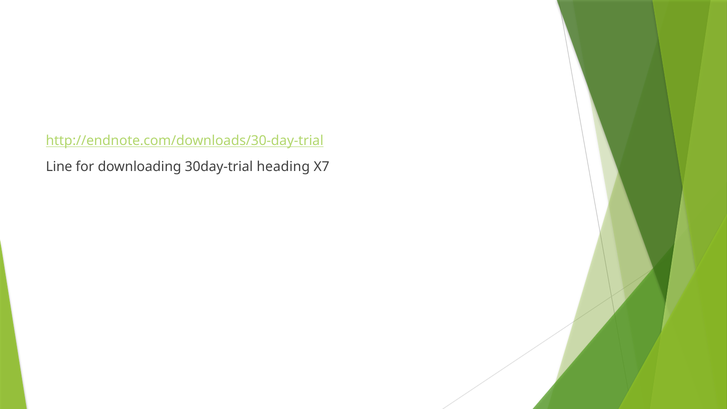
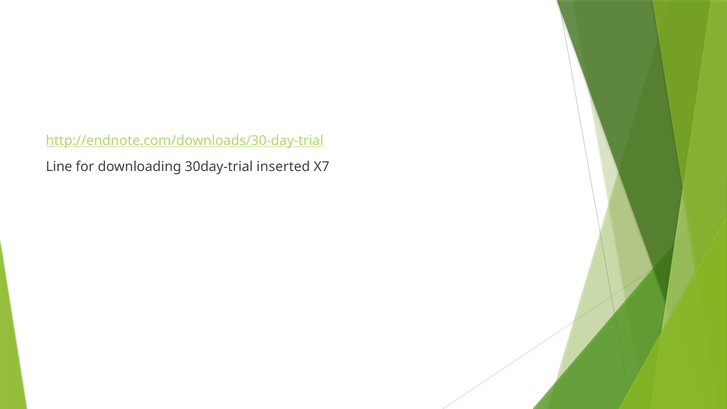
heading: heading -> inserted
